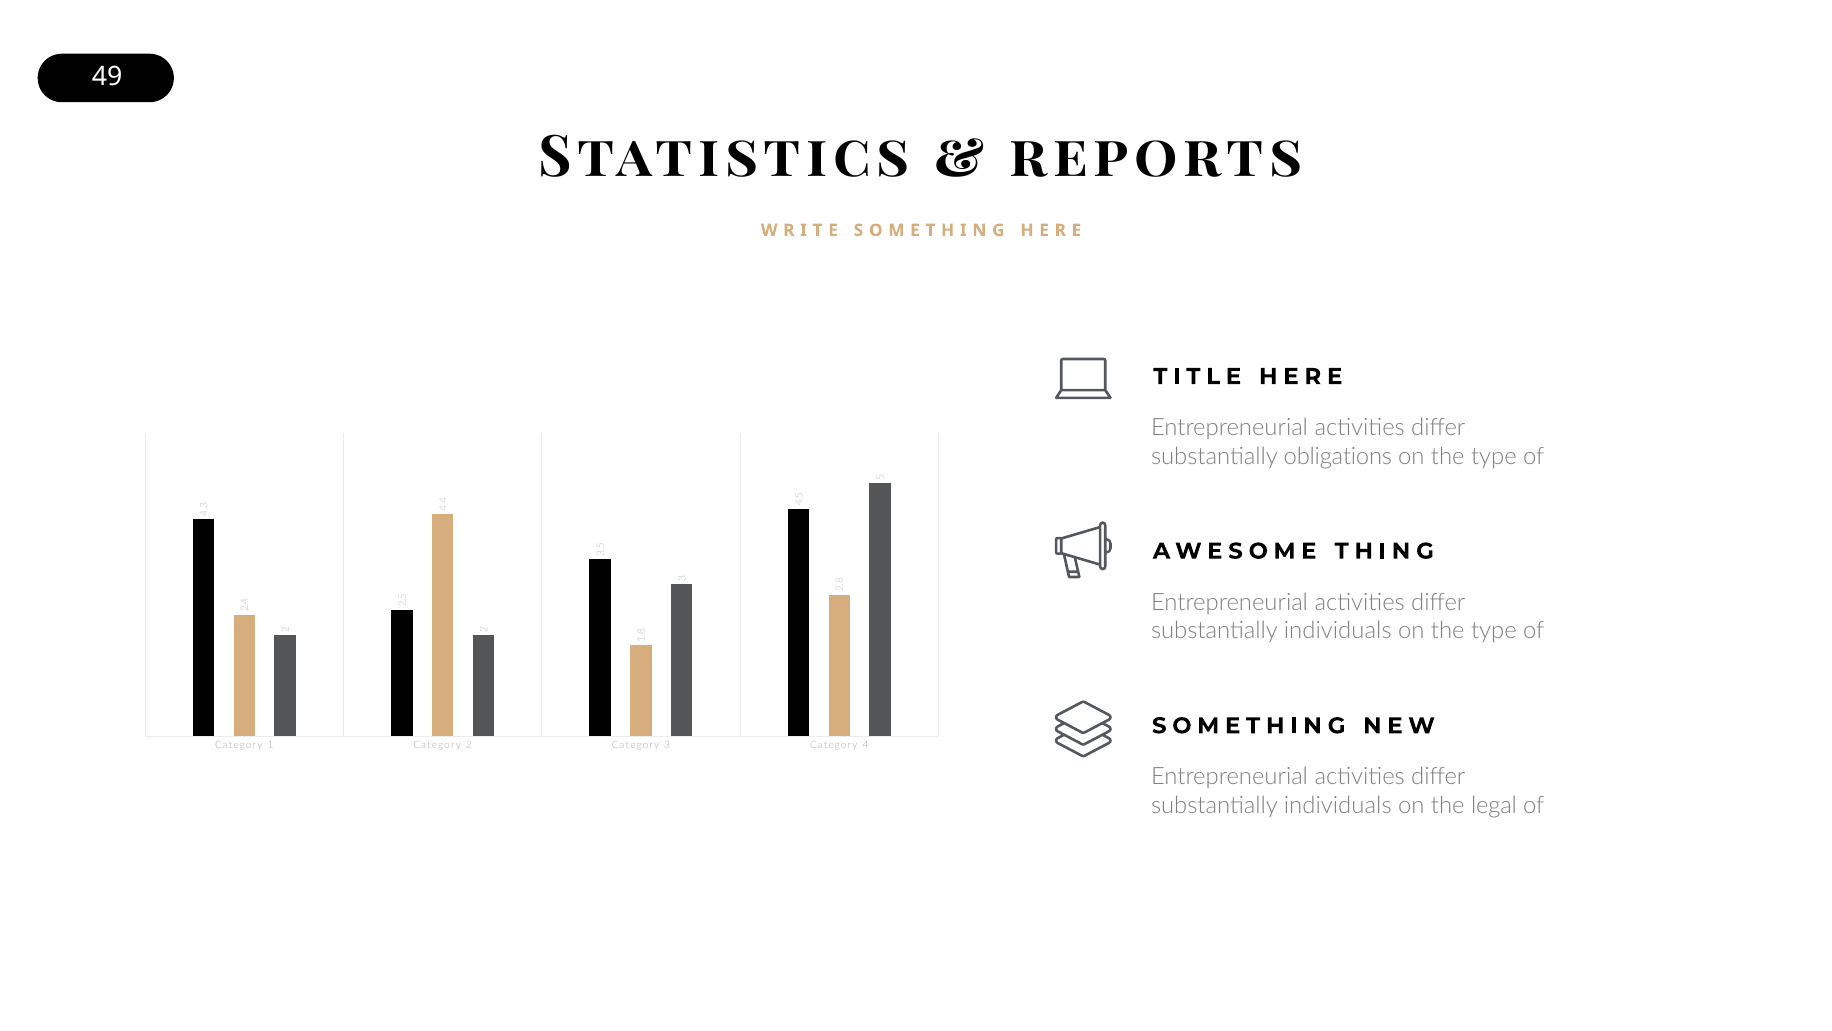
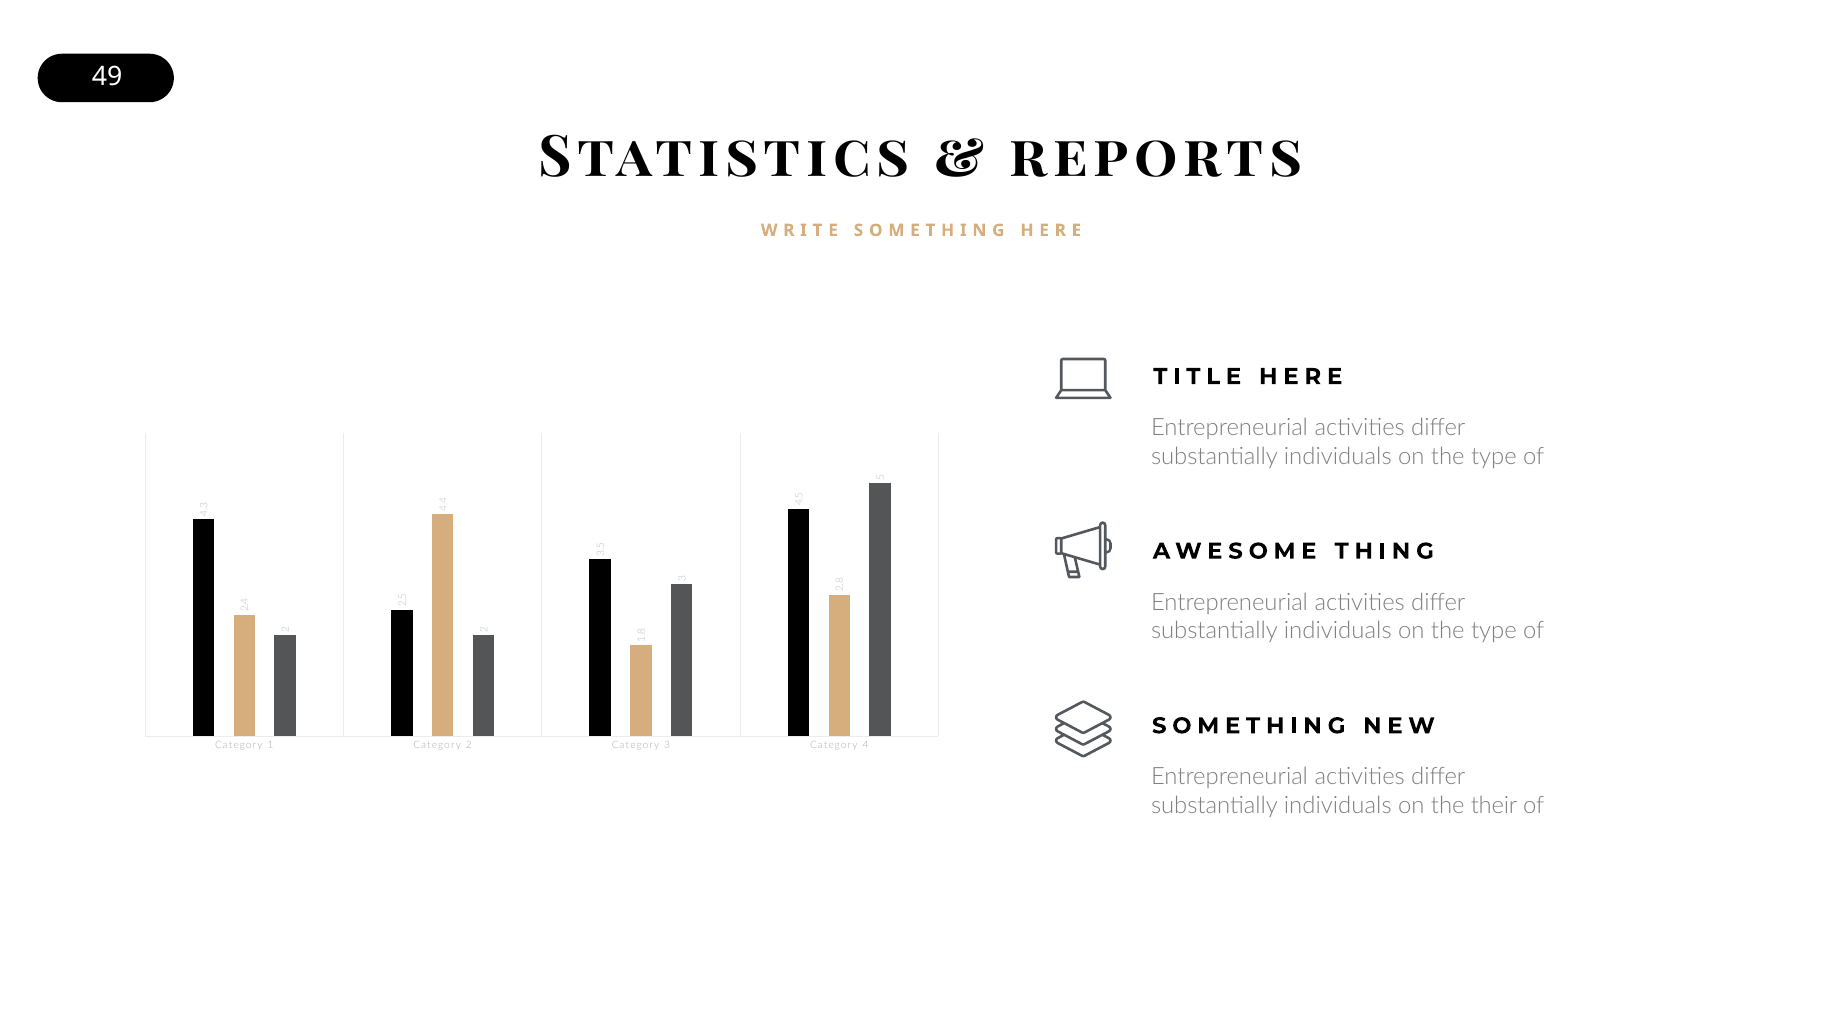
obligations at (1338, 456): obligations -> individuals
legal: legal -> their
